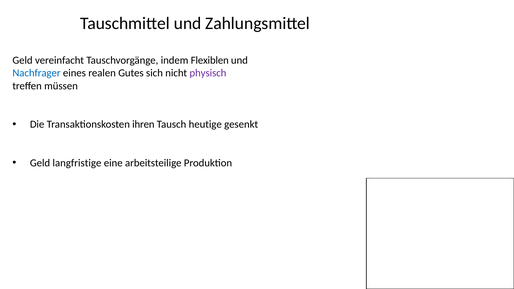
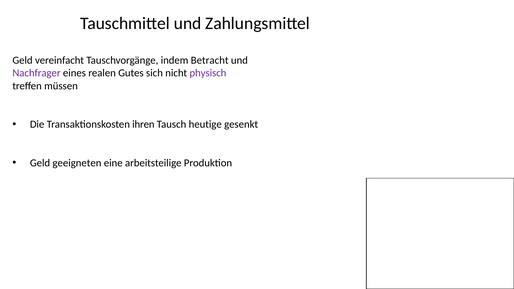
Flexiblen: Flexiblen -> Betracht
Nachfrager colour: blue -> purple
langfristige: langfristige -> geeigneten
